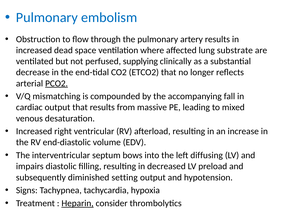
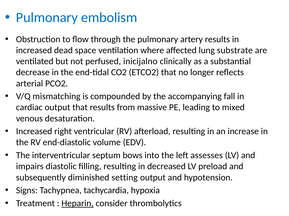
supplying: supplying -> inicijalno
PCO2 underline: present -> none
diffusing: diffusing -> assesses
